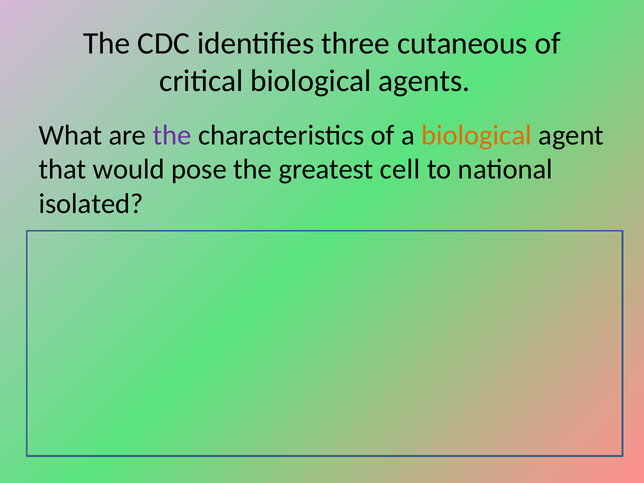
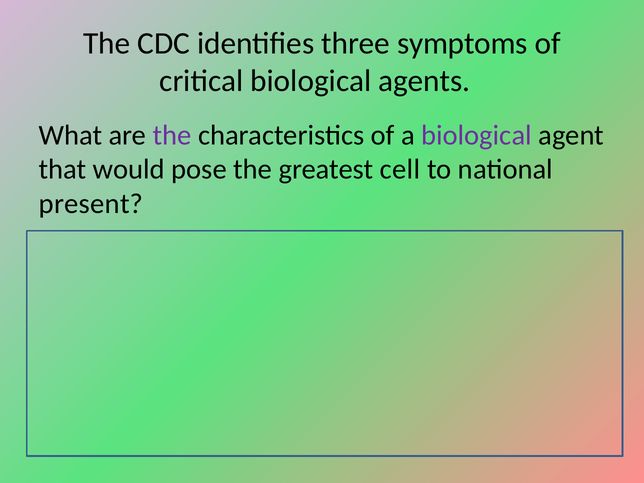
cutaneous: cutaneous -> symptoms
biological at (477, 135) colour: orange -> purple
isolated: isolated -> present
